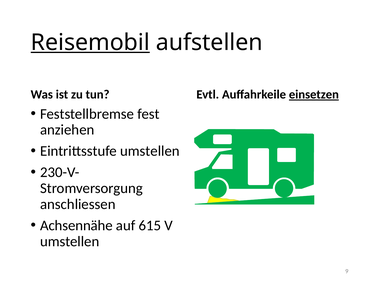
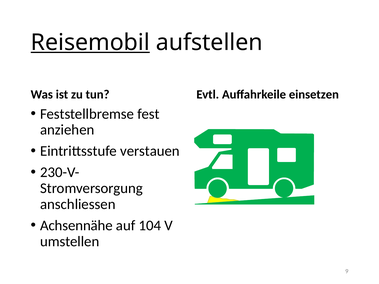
einsetzen underline: present -> none
Eintrittsstufe umstellen: umstellen -> verstauen
615: 615 -> 104
